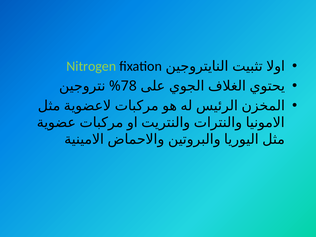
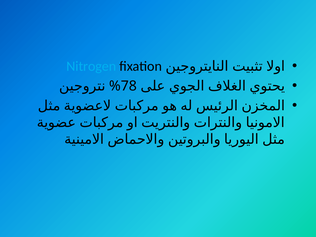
Nitrogen colour: light green -> light blue
